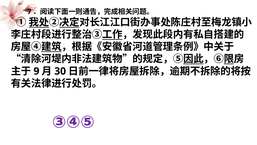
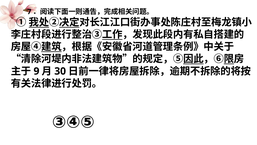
③④⑤ colour: purple -> black
